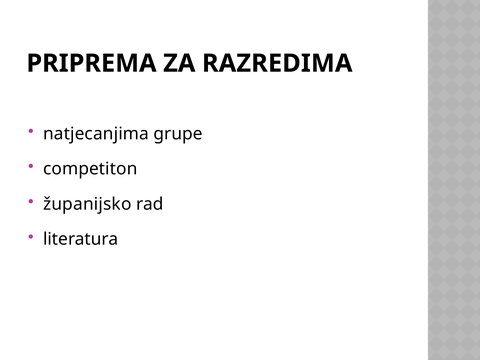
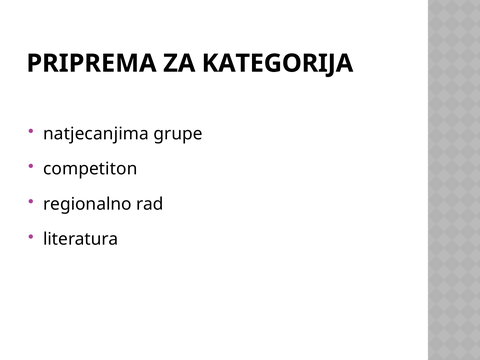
RAZREDIMA: RAZREDIMA -> KATEGORIJA
županijsko: županijsko -> regionalno
